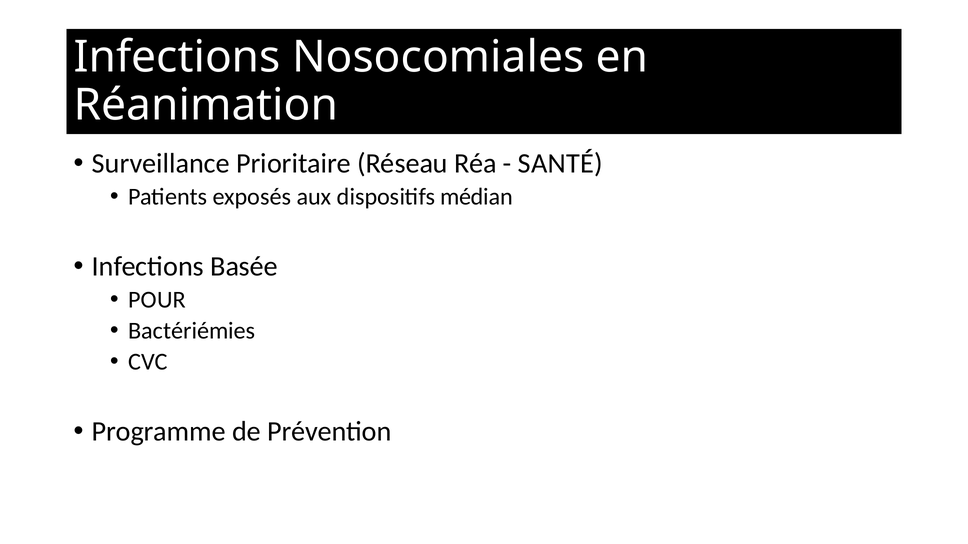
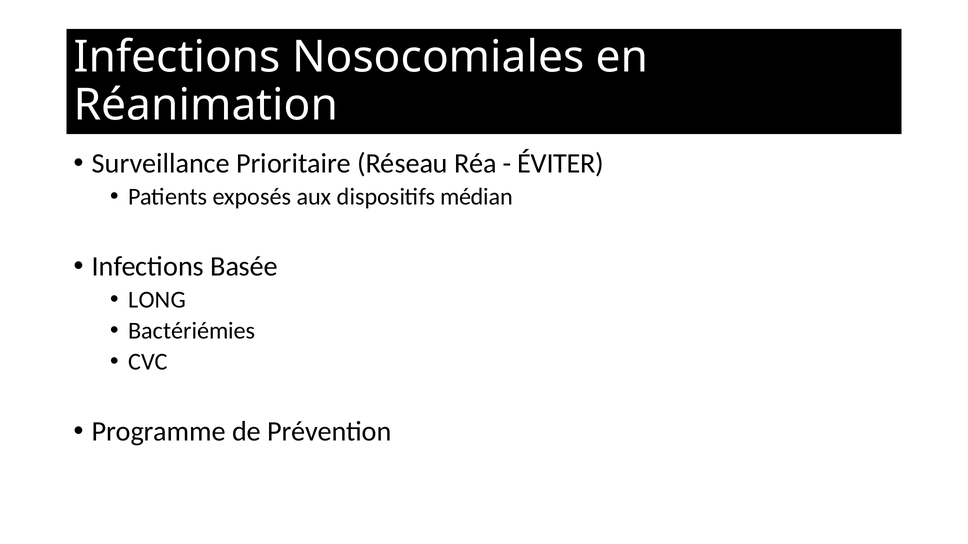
SANTÉ: SANTÉ -> ÉVITER
POUR: POUR -> LONG
